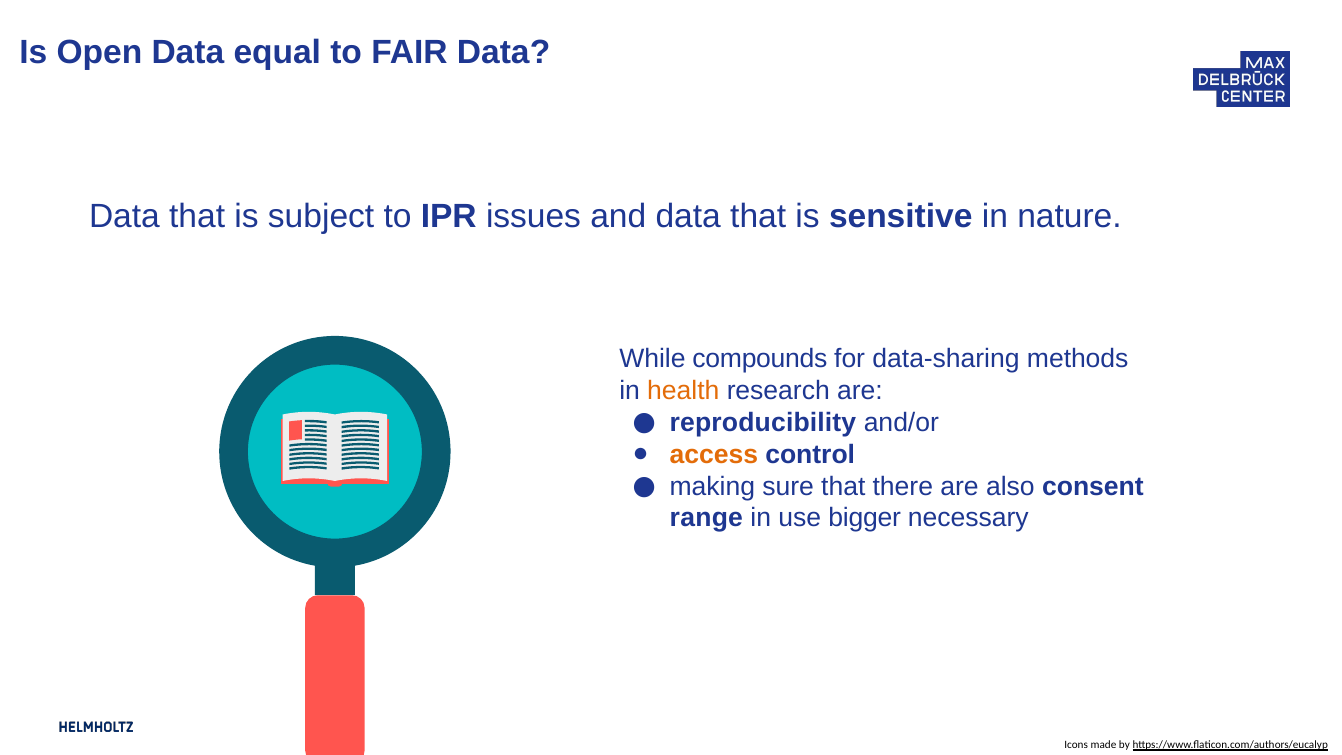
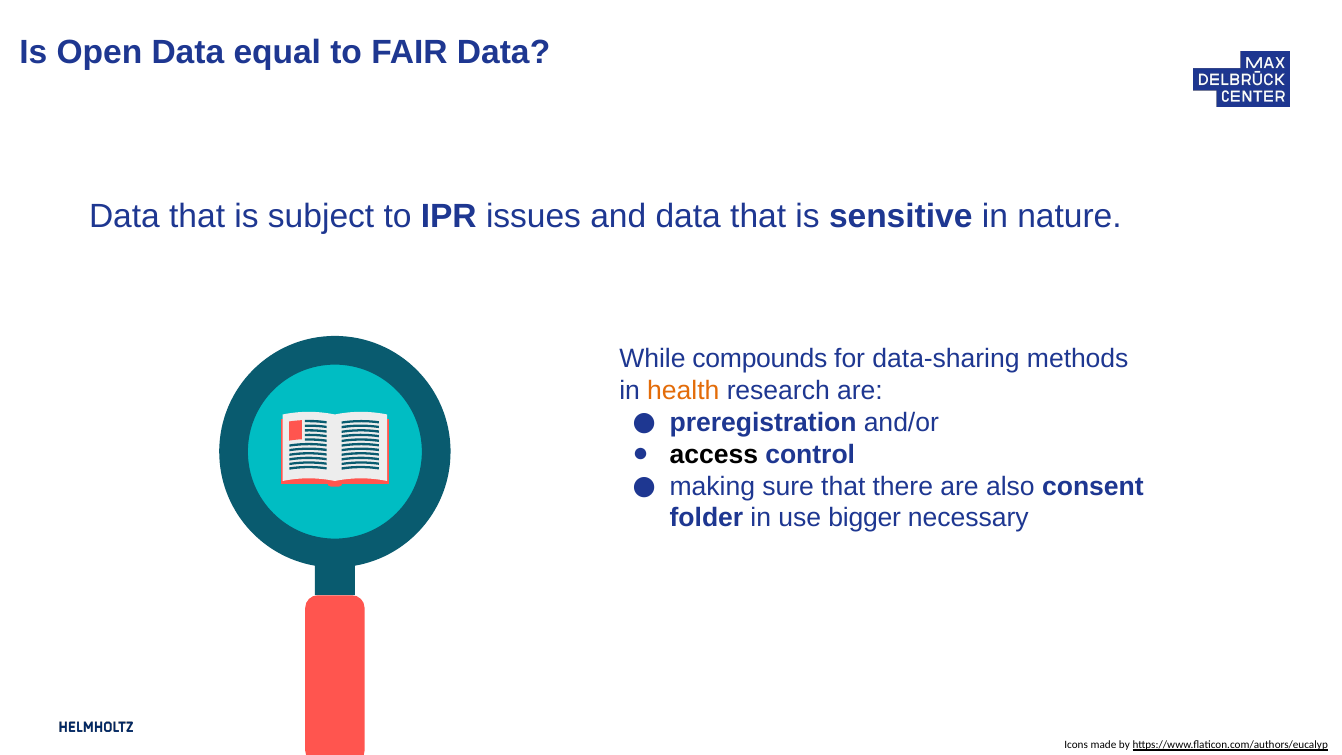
reproducibility: reproducibility -> preregistration
access colour: orange -> black
range: range -> folder
